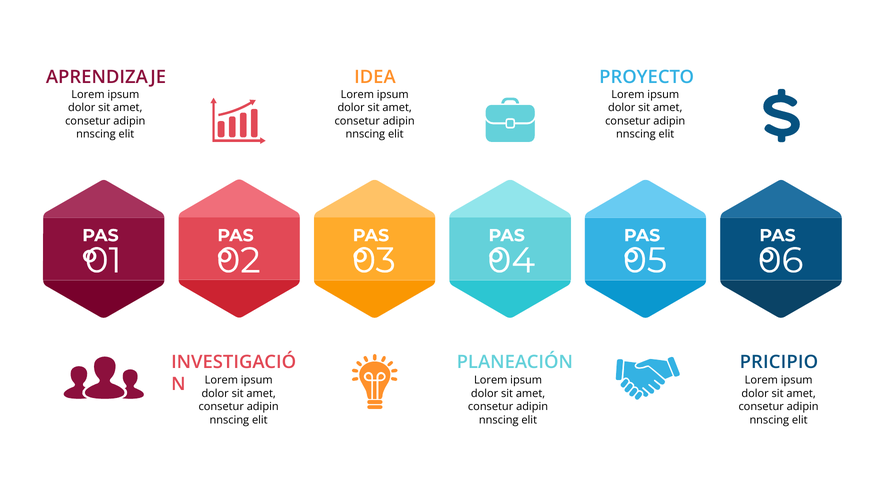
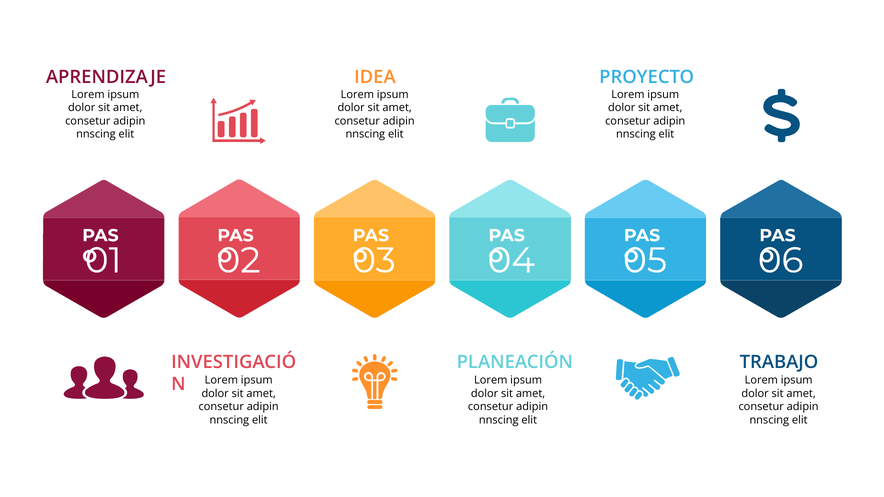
PRICIPIO: PRICIPIO -> TRABAJO
